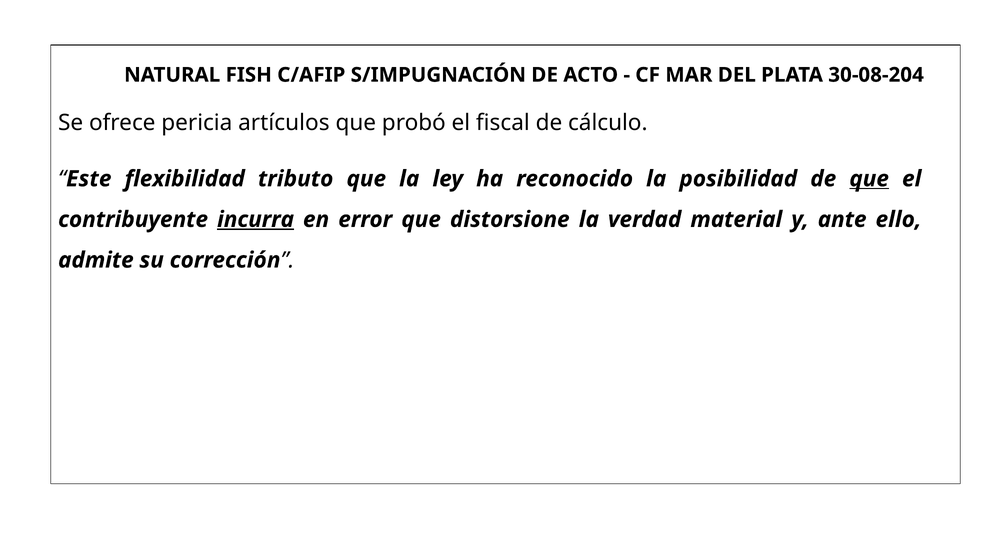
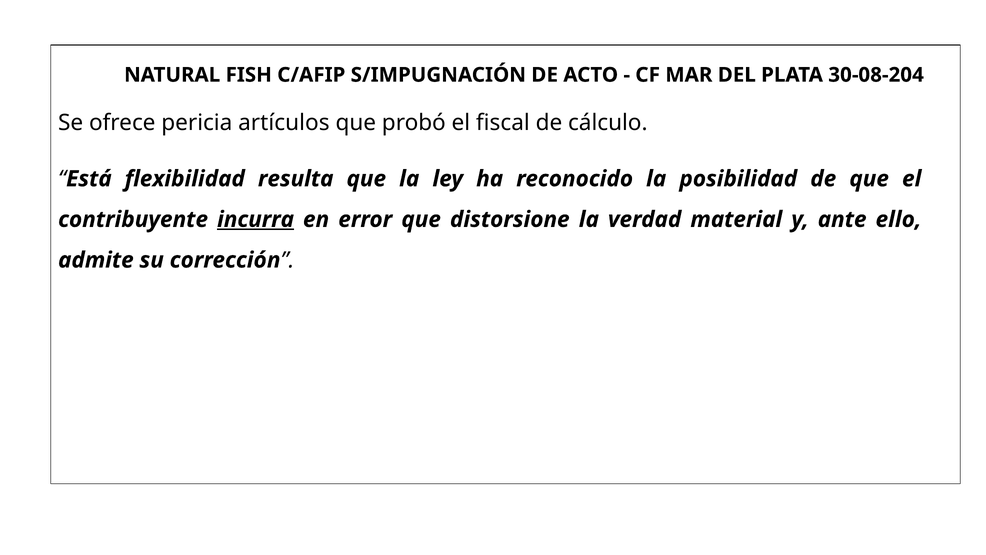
Este: Este -> Está
tributo: tributo -> resulta
que at (869, 179) underline: present -> none
